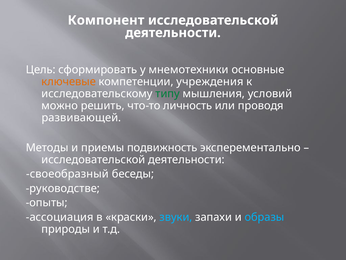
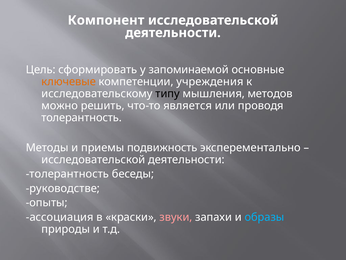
мнемотехники: мнемотехники -> запоминаемой
типу colour: green -> black
условий: условий -> методов
личность: личность -> является
развивающей at (81, 117): развивающей -> толерантность
своеобразный at (67, 174): своеобразный -> толерантность
звуки colour: light blue -> pink
